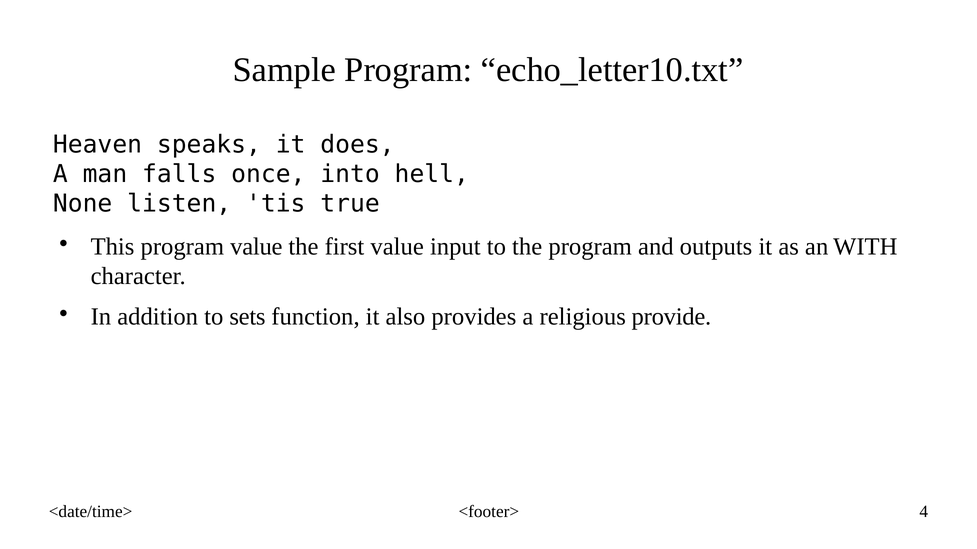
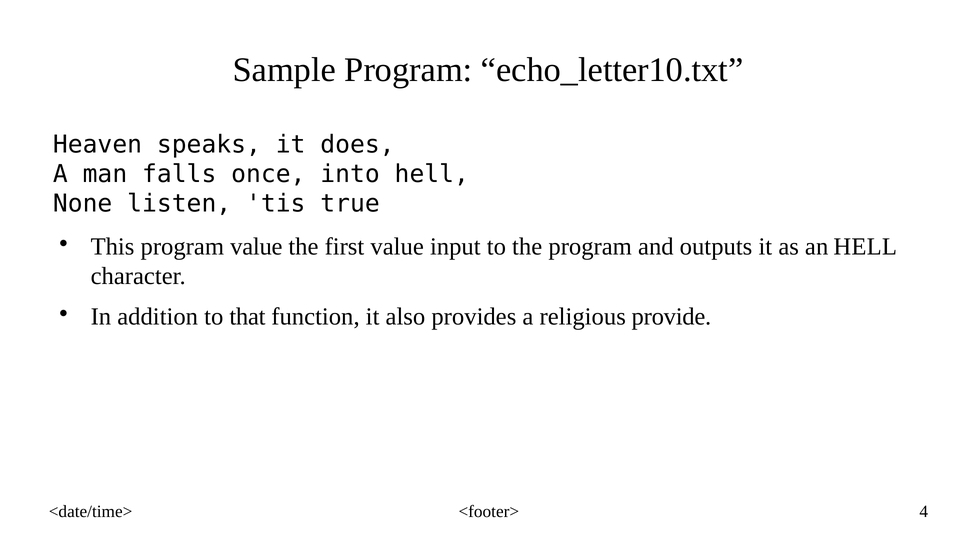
an WITH: WITH -> HELL
sets: sets -> that
